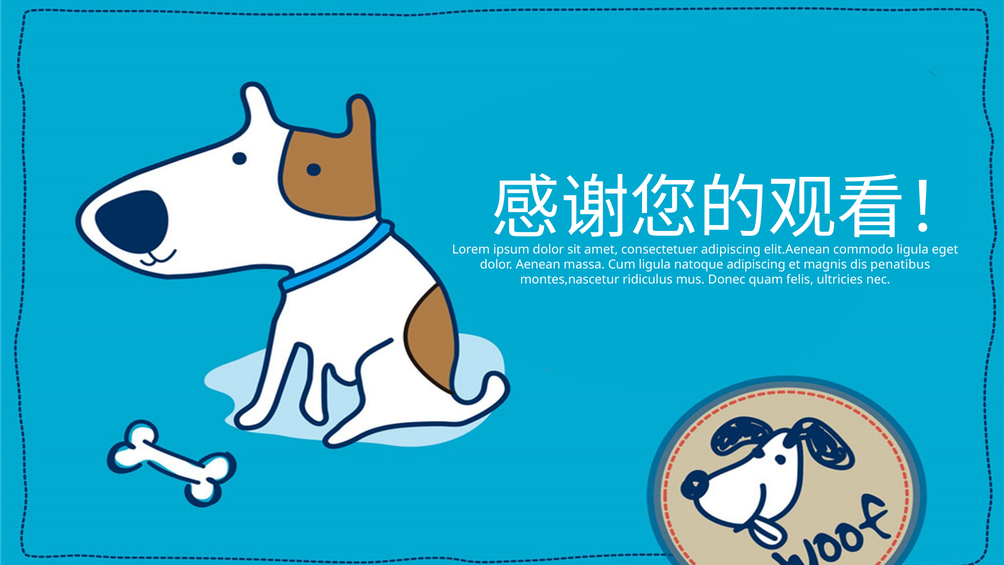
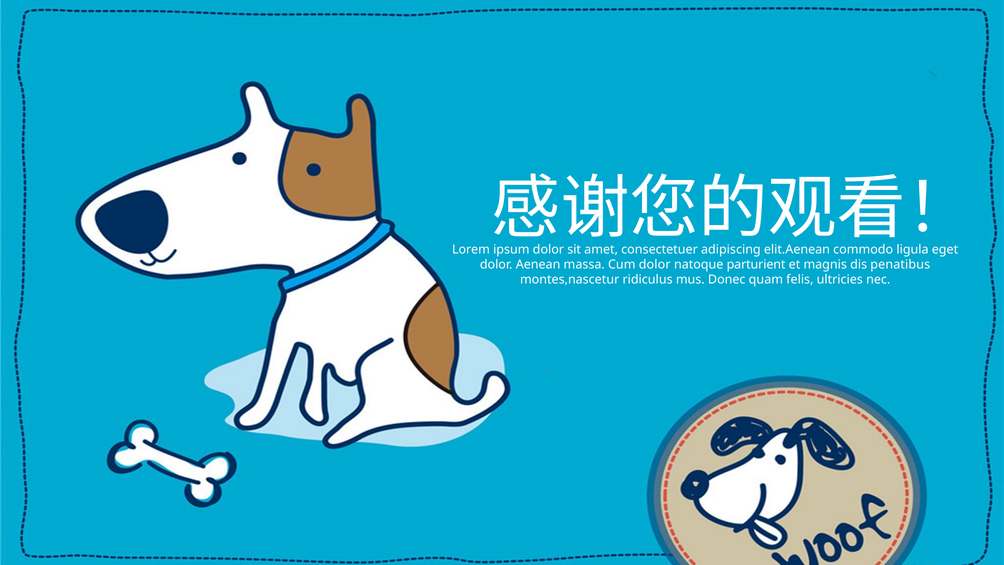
Cum ligula: ligula -> dolor
natoque adipiscing: adipiscing -> parturient
